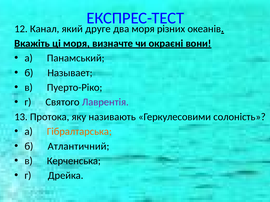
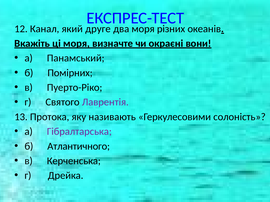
Называет: Называет -> Помірних
Гібралтарська colour: orange -> purple
Атлантичний: Атлантичний -> Атлантичного
